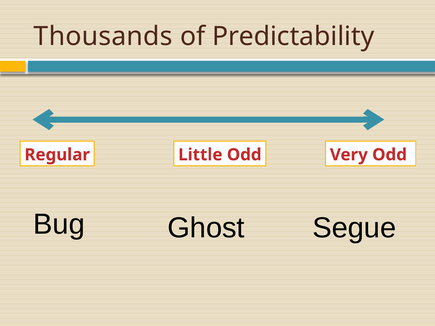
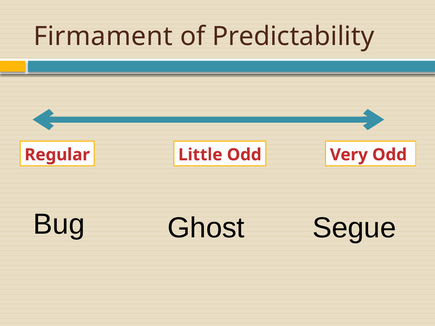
Thousands: Thousands -> Firmament
